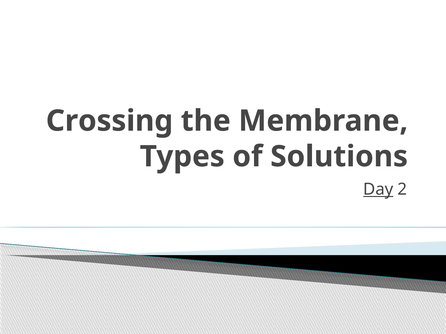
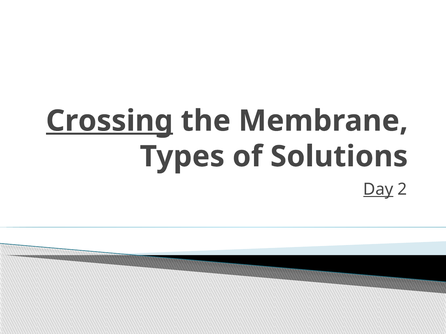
Crossing underline: none -> present
